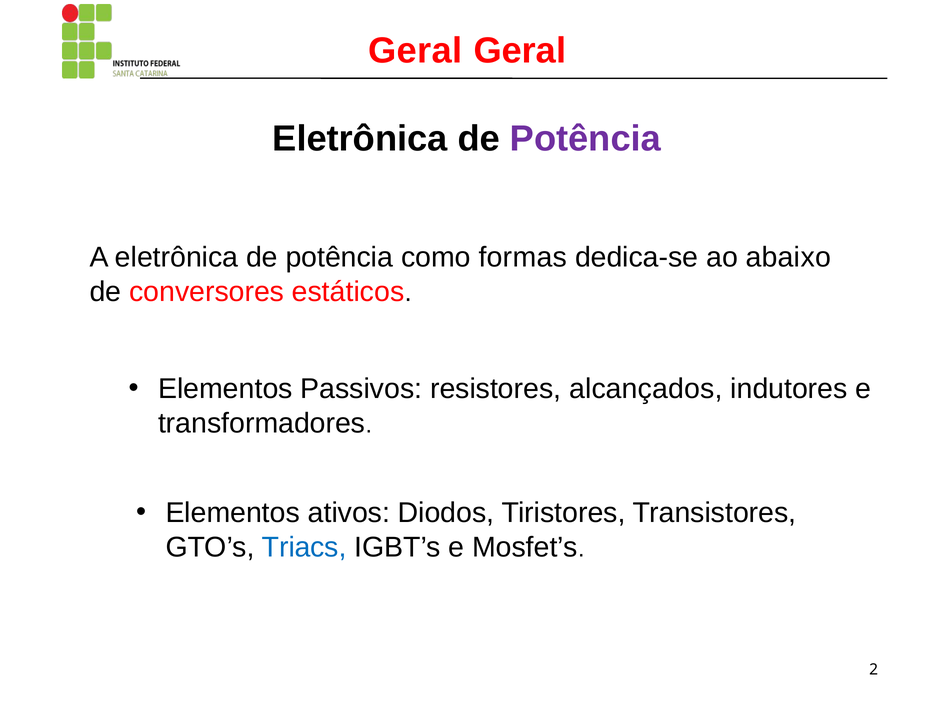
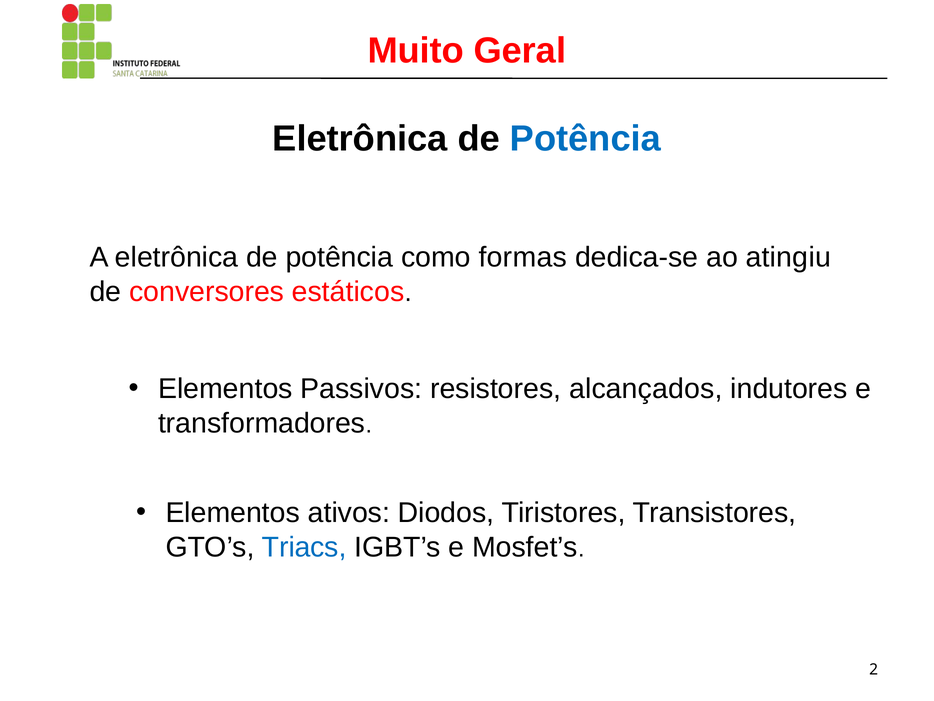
Geral at (415, 51): Geral -> Muito
Potência at (585, 138) colour: purple -> blue
abaixo: abaixo -> atingiu
